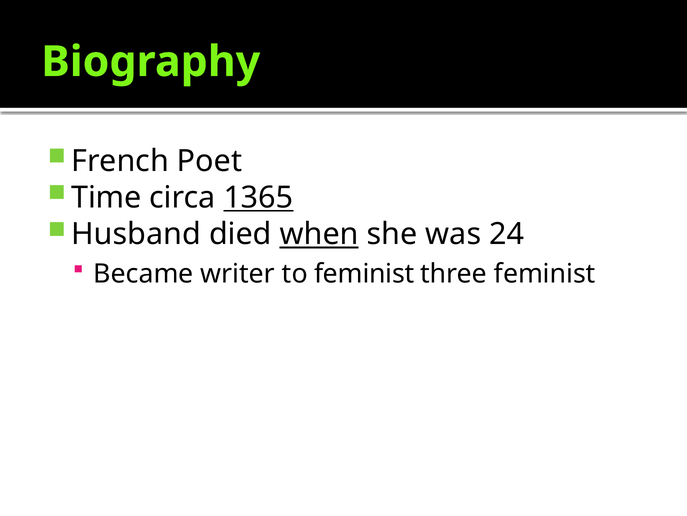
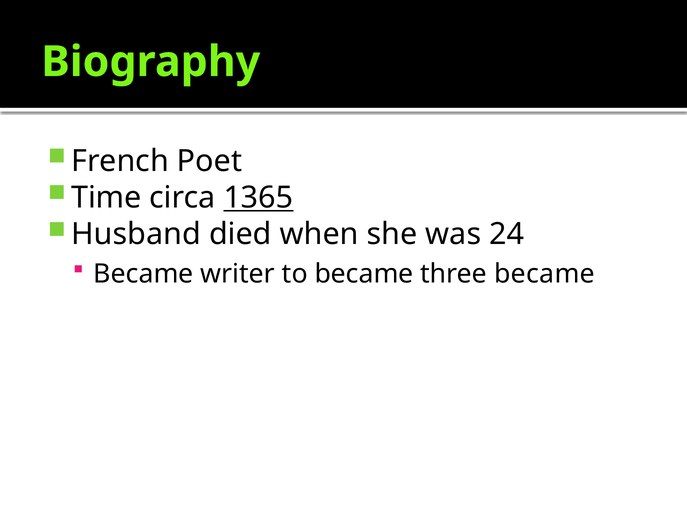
when underline: present -> none
to feminist: feminist -> became
three feminist: feminist -> became
